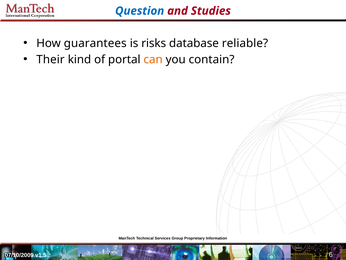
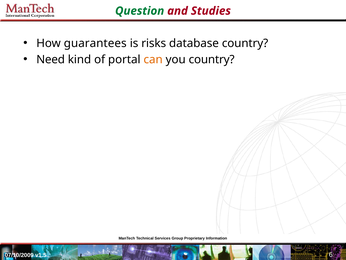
Question colour: blue -> green
database reliable: reliable -> country
Their: Their -> Need
you contain: contain -> country
